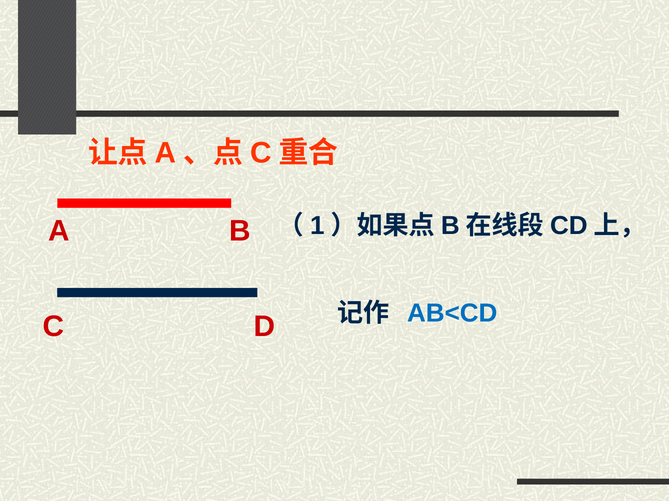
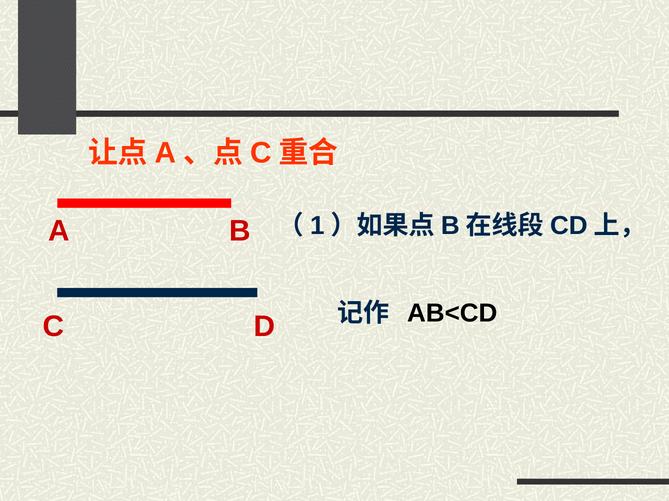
AB<CD colour: blue -> black
